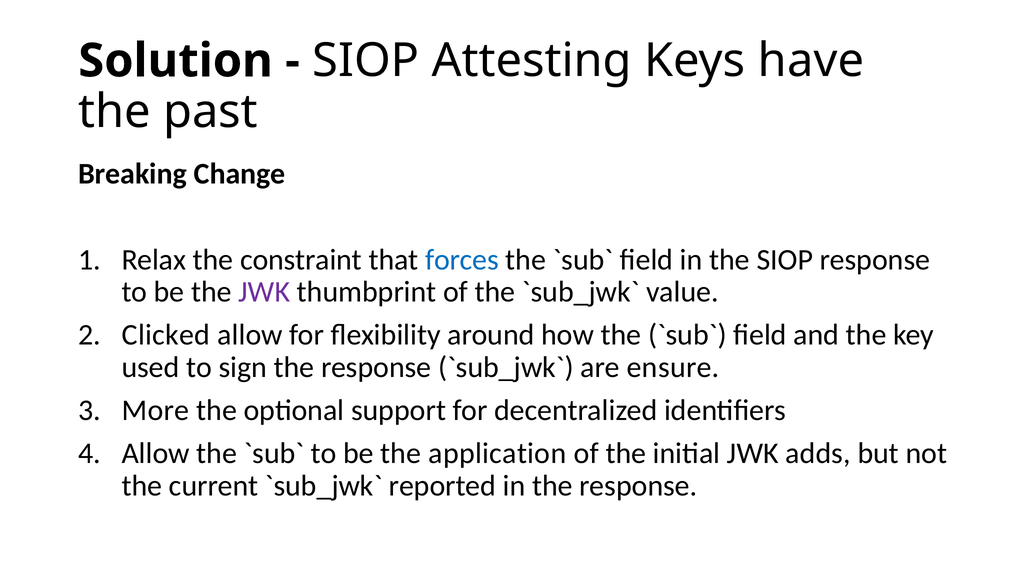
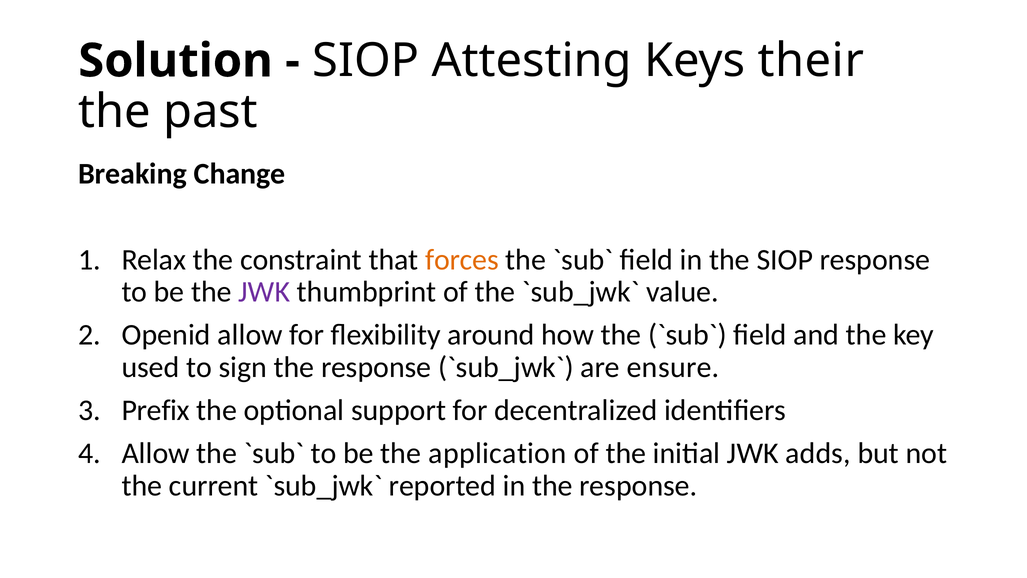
have: have -> their
forces colour: blue -> orange
Clicked: Clicked -> Openid
More: More -> Prefix
